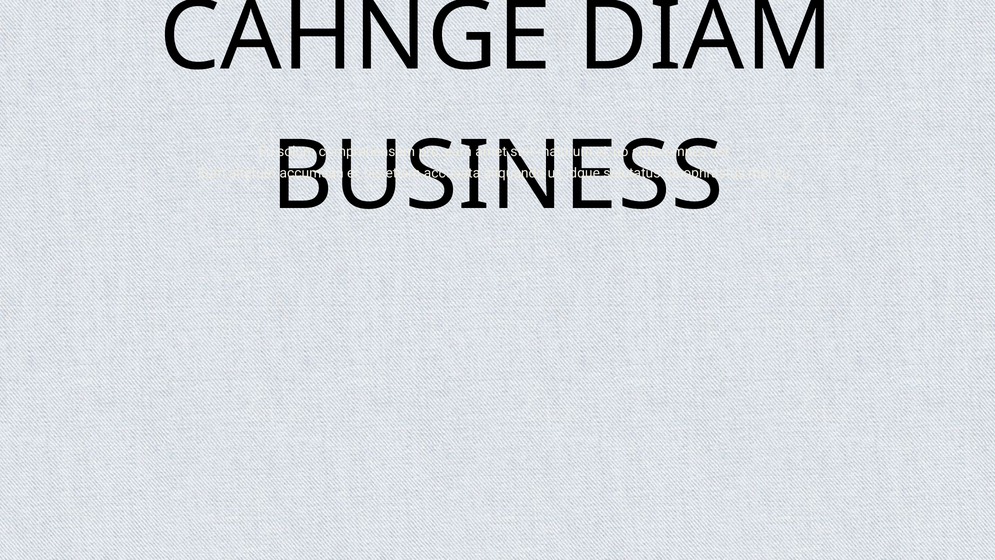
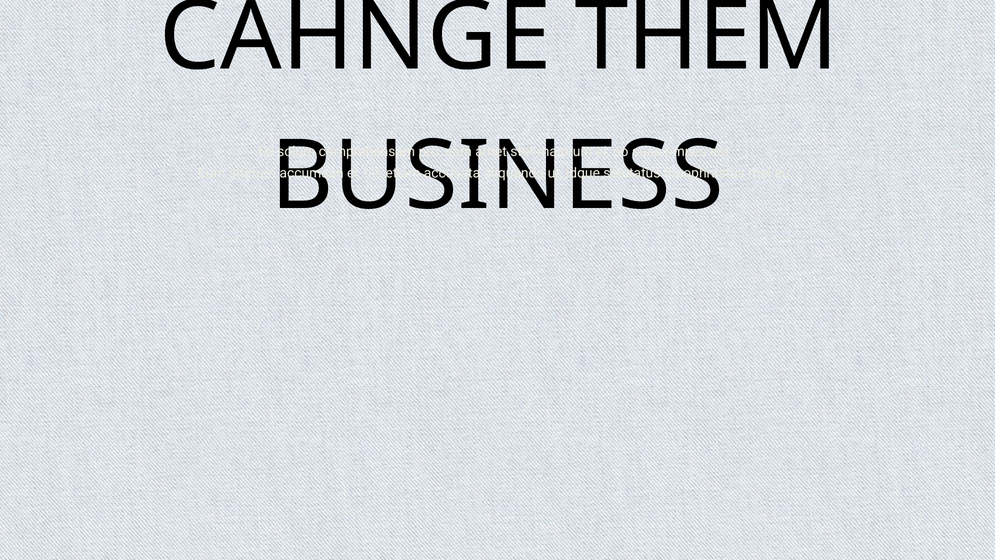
DIAM: DIAM -> THEM
